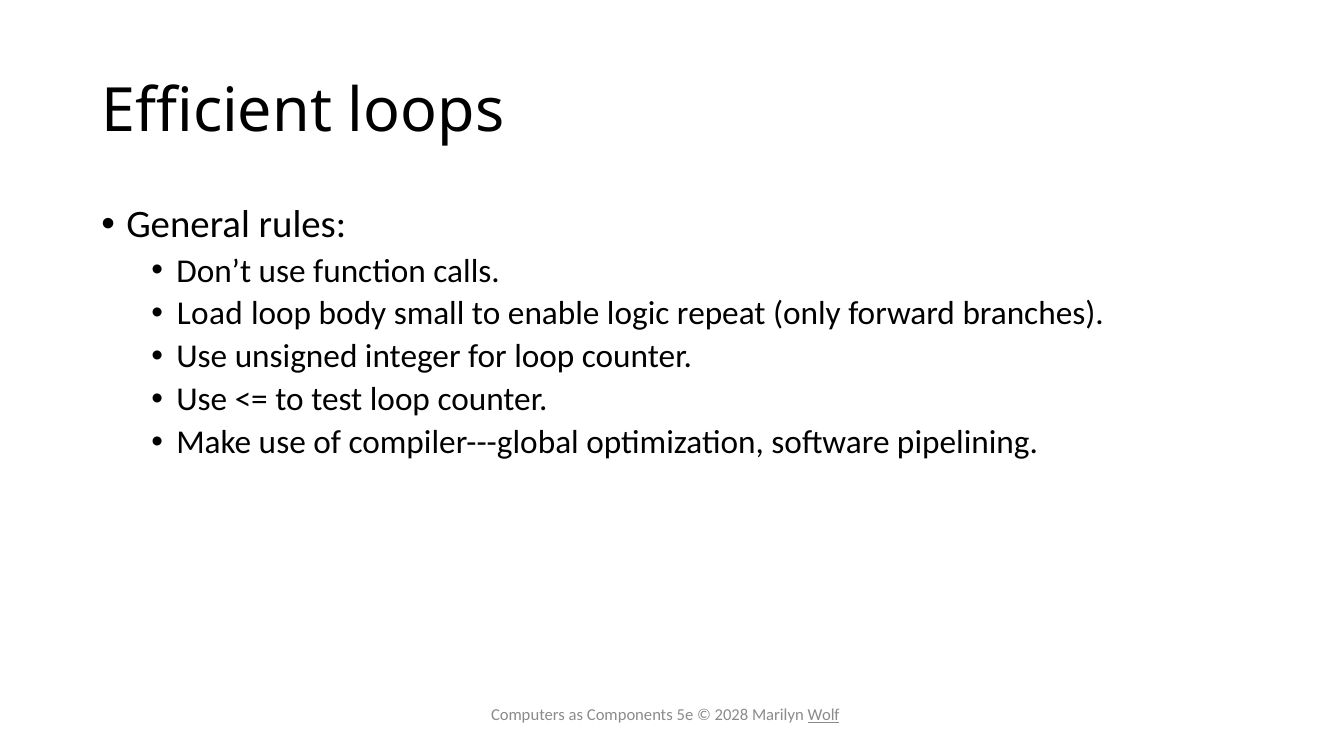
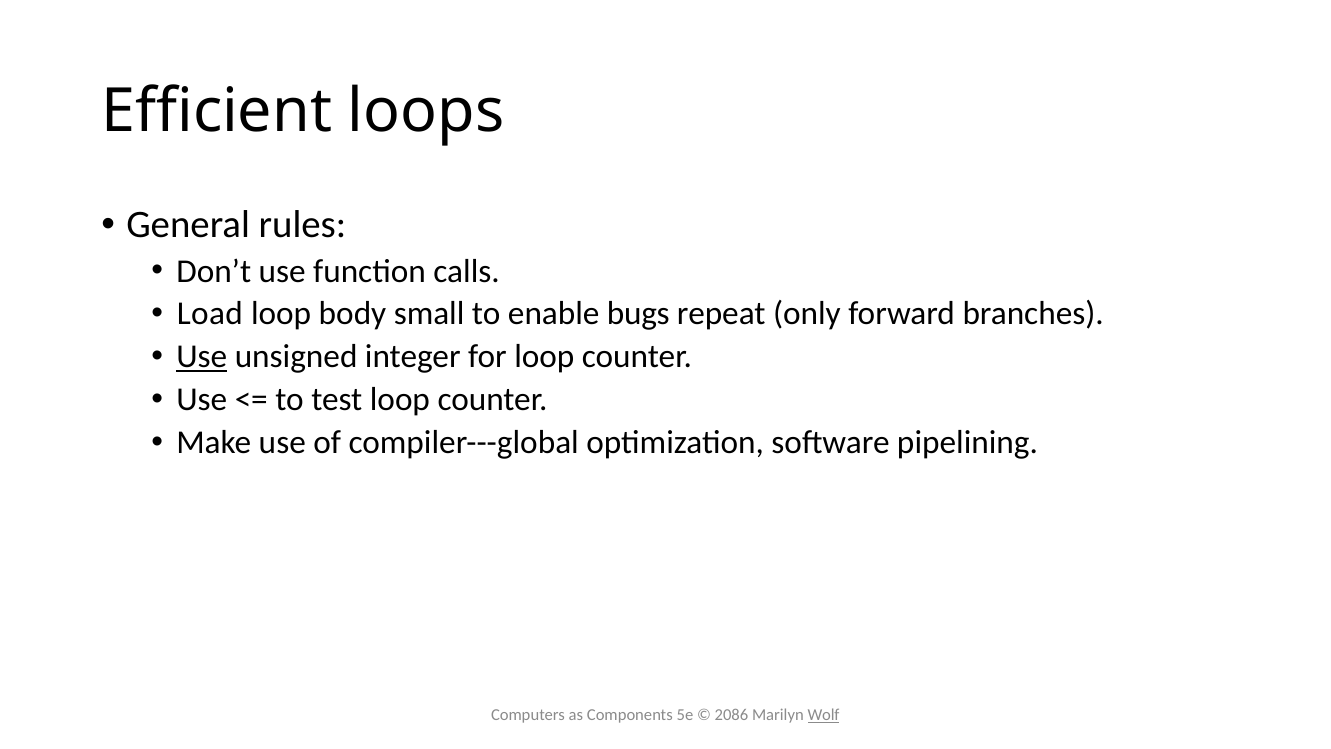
logic: logic -> bugs
Use at (202, 357) underline: none -> present
2028: 2028 -> 2086
